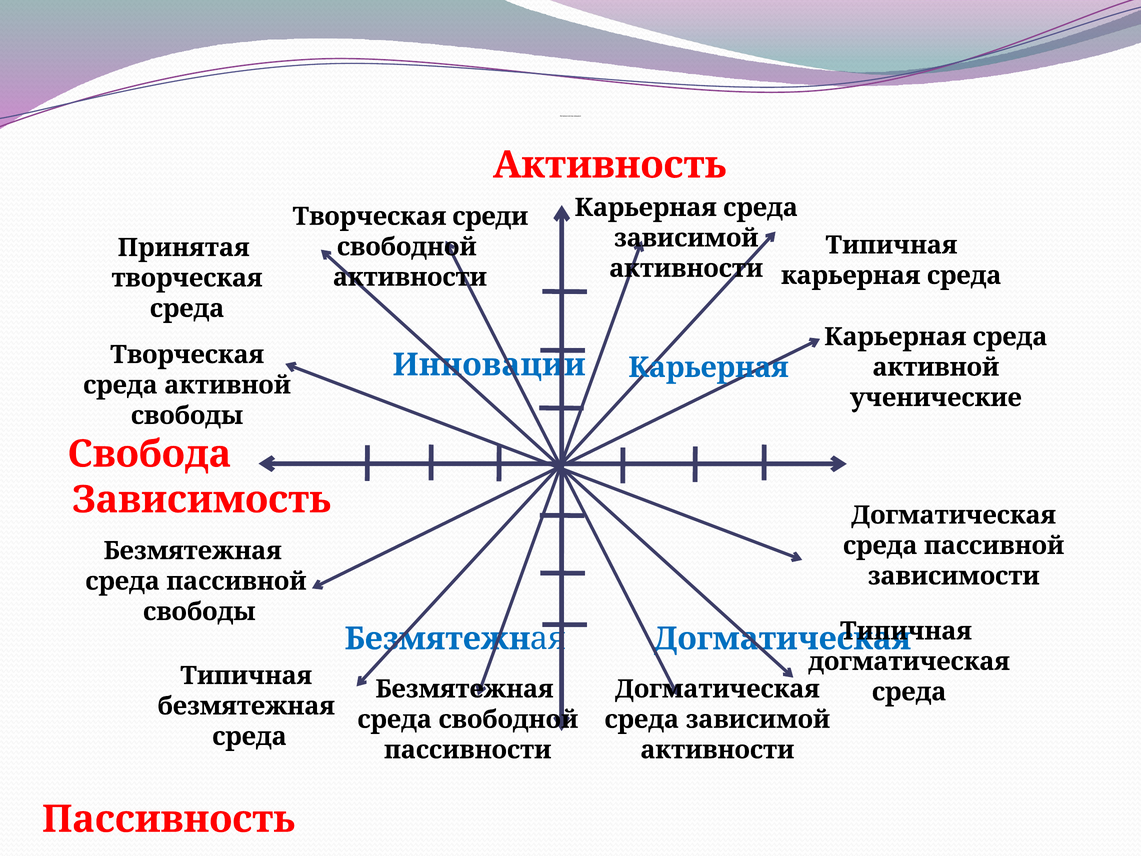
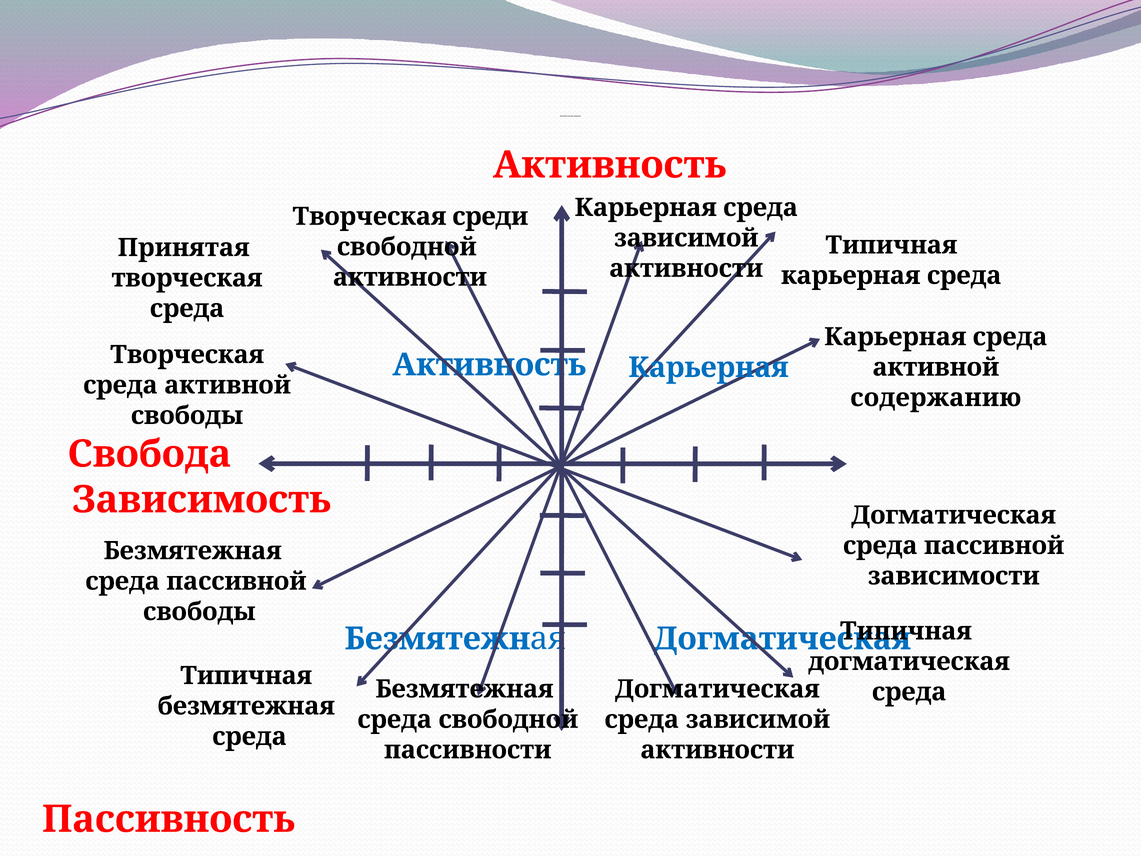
Инновации at (489, 365): Инновации -> Активность
ученические: ученические -> содержанию
